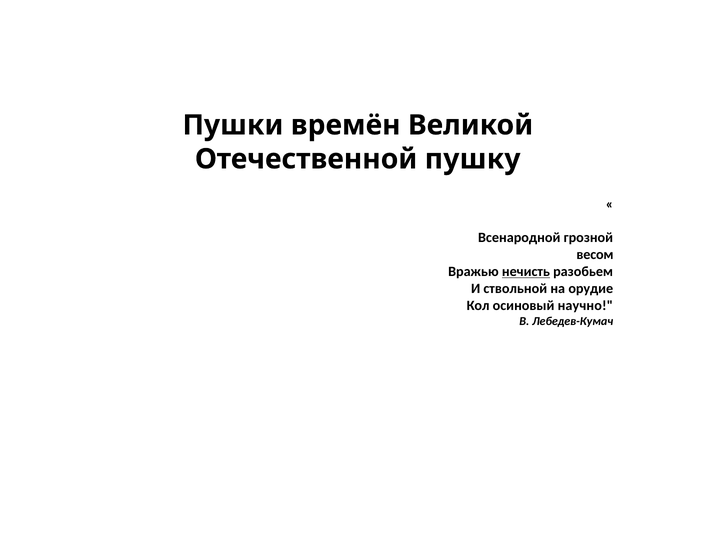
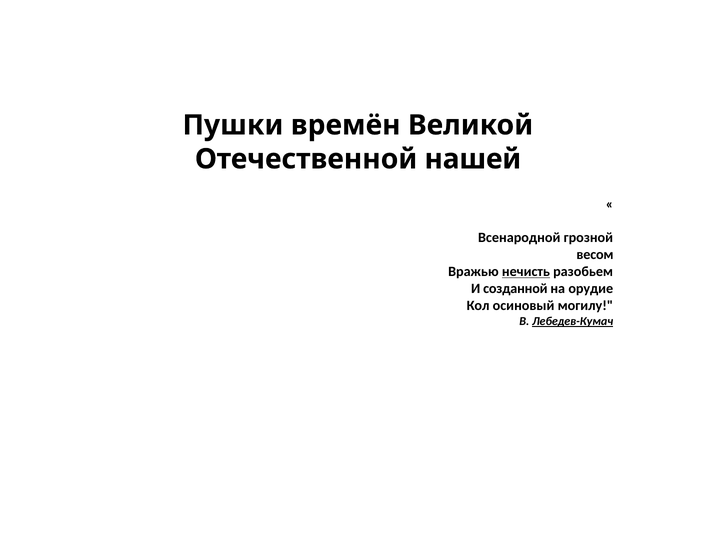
пушку: пушку -> нашей
ствольной: ствольной -> созданной
научно: научно -> могилу
Лебедев-Кумач underline: none -> present
